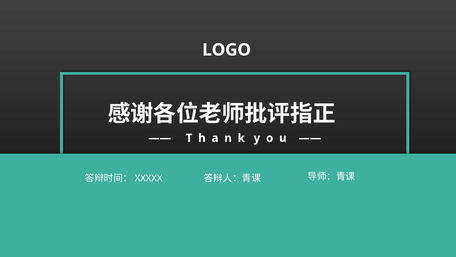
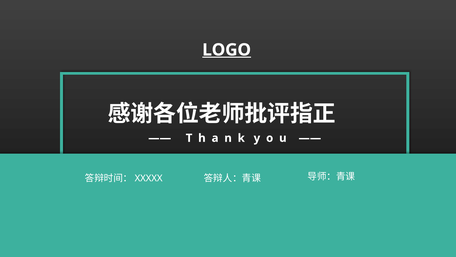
LOGO underline: none -> present
